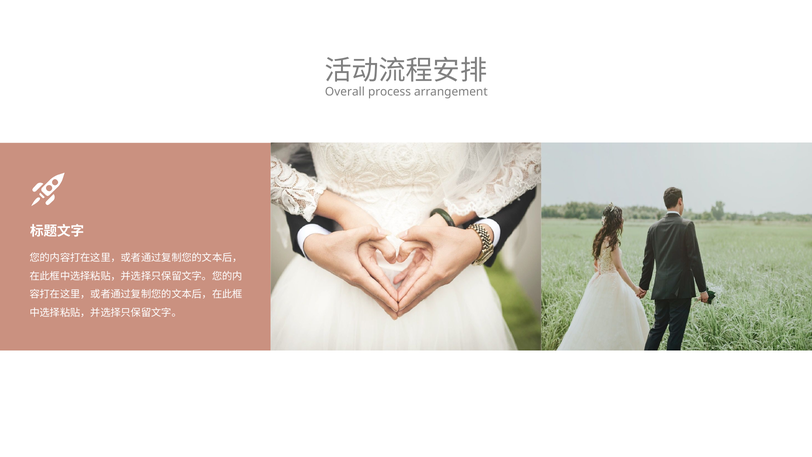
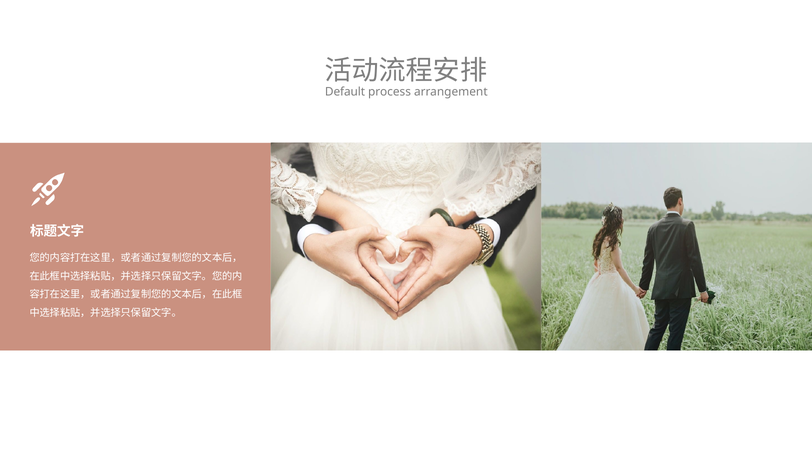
Overall: Overall -> Default
